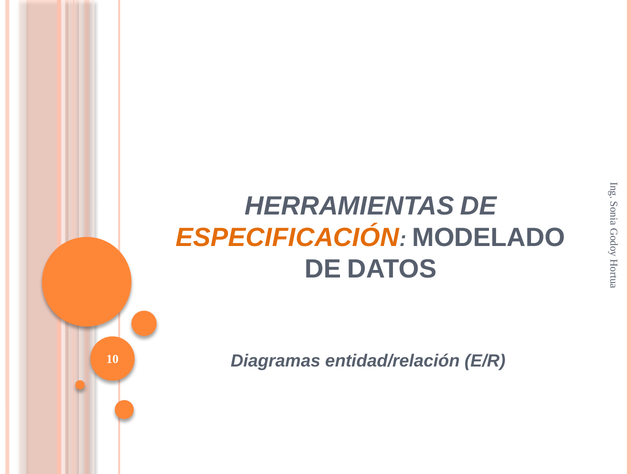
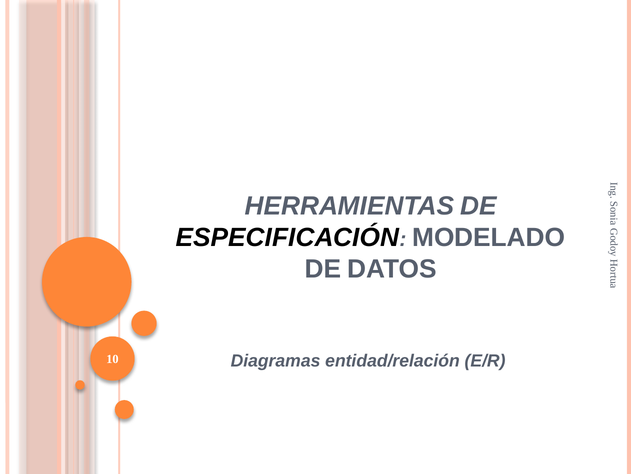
ESPECIFICACIÓN colour: orange -> black
